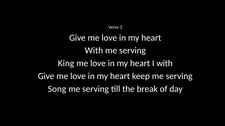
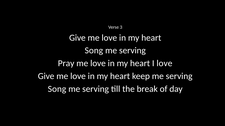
With at (94, 51): With -> Song
King: King -> Pray
I with: with -> love
